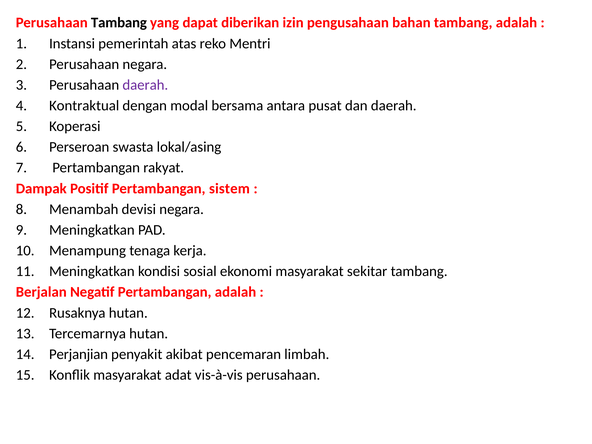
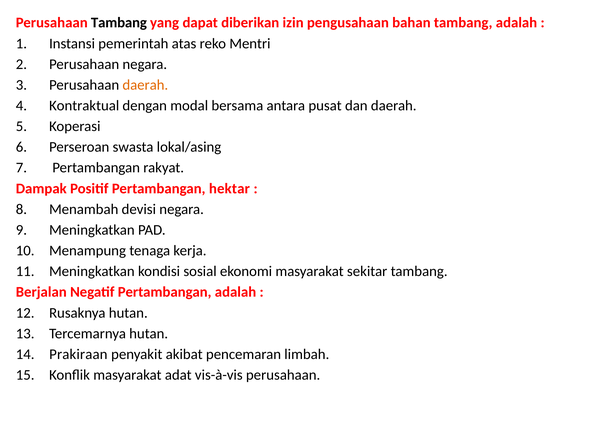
daerah at (145, 85) colour: purple -> orange
sistem: sistem -> hektar
Perjanjian: Perjanjian -> Prakiraan
